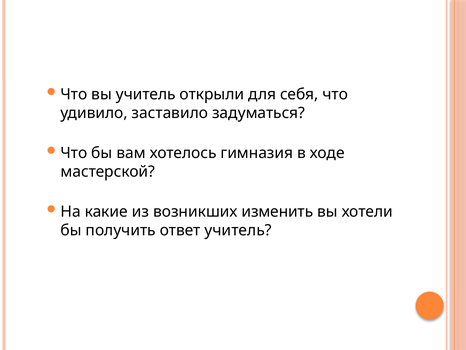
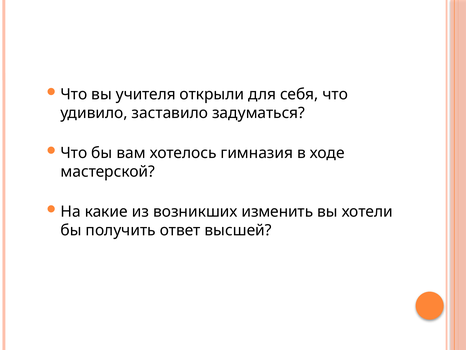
вы учитель: учитель -> учителя
ответ учитель: учитель -> высшей
